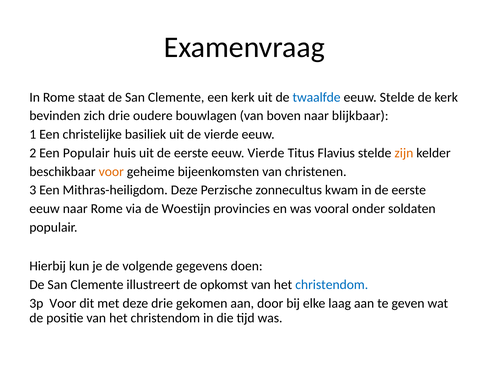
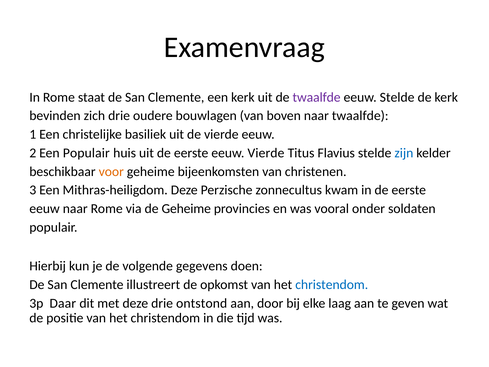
twaalfde at (317, 97) colour: blue -> purple
naar blijkbaar: blijkbaar -> twaalfde
zijn colour: orange -> blue
de Woestijn: Woestijn -> Geheime
3p Voor: Voor -> Daar
gekomen: gekomen -> ontstond
